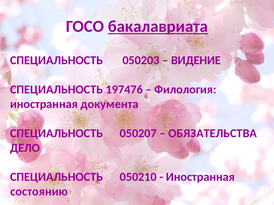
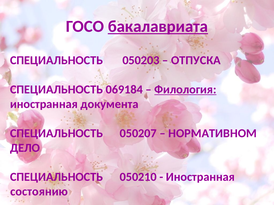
ВИДЕНИЕ: ВИДЕНИЕ -> ОТПУСКА
197476: 197476 -> 069184
Филология underline: none -> present
ОБЯЗАТЕЛЬСТВА: ОБЯЗАТЕЛЬСТВА -> НОРМАТИВНОМ
